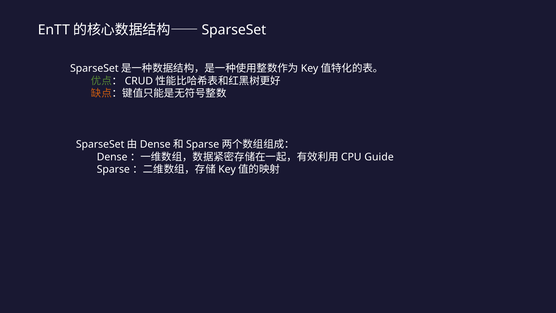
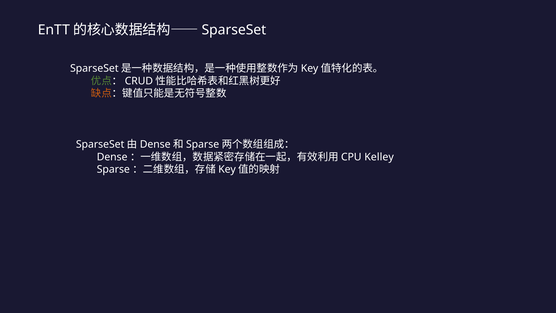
Guide: Guide -> Kelley
